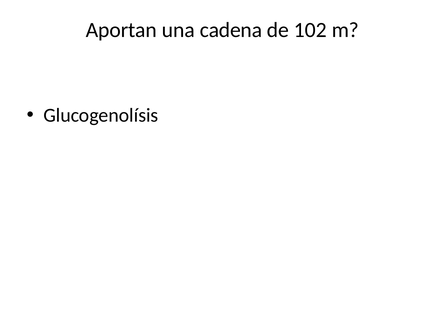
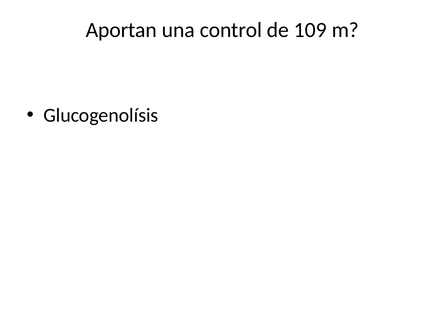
cadena: cadena -> control
102: 102 -> 109
